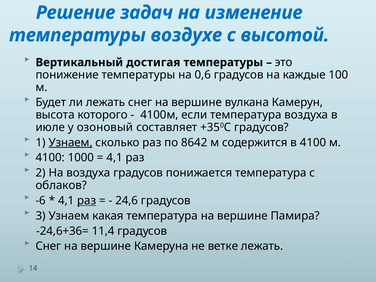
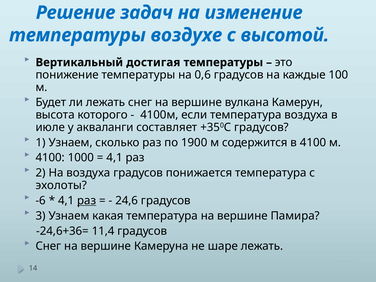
озоновый: озоновый -> акваланги
Узнаем at (71, 142) underline: present -> none
8642: 8642 -> 1900
облаков: облаков -> эхолоты
ветке: ветке -> шаре
